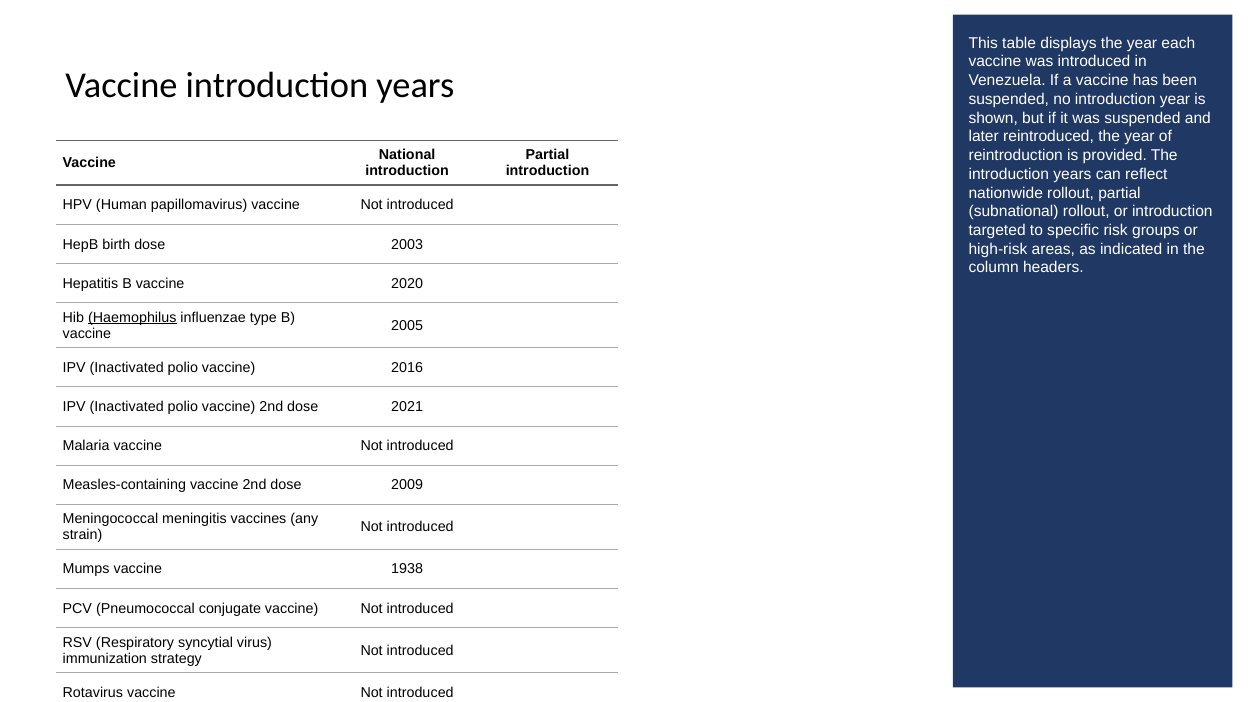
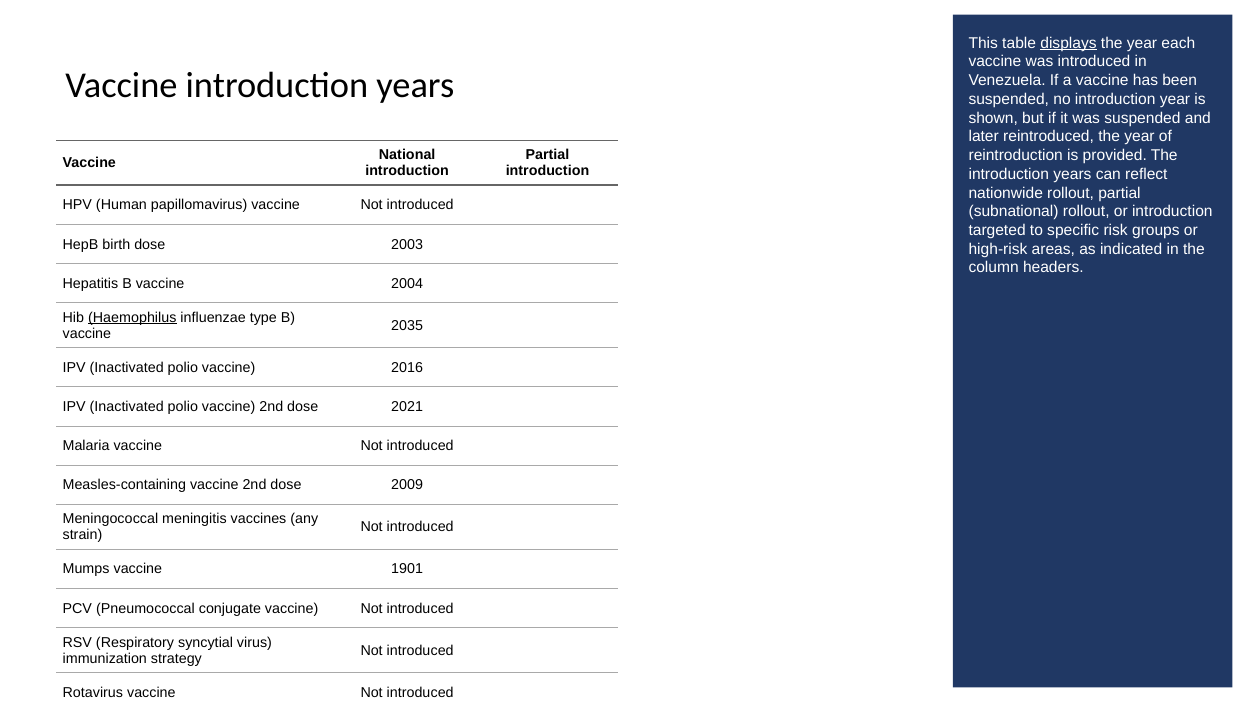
displays underline: none -> present
B vaccine 2020: 2020 -> 2004
2005: 2005 -> 2035
1938: 1938 -> 1901
